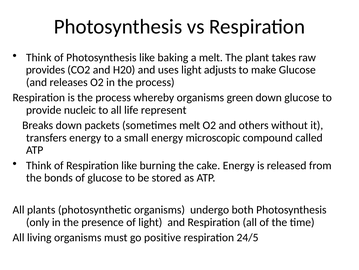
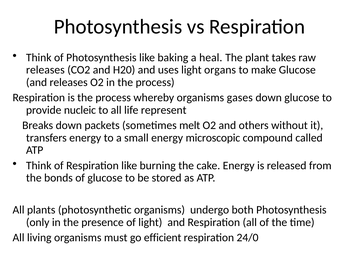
a melt: melt -> heal
provides at (45, 70): provides -> releases
adjusts: adjusts -> organs
green: green -> gases
positive: positive -> efficient
24/5: 24/5 -> 24/0
